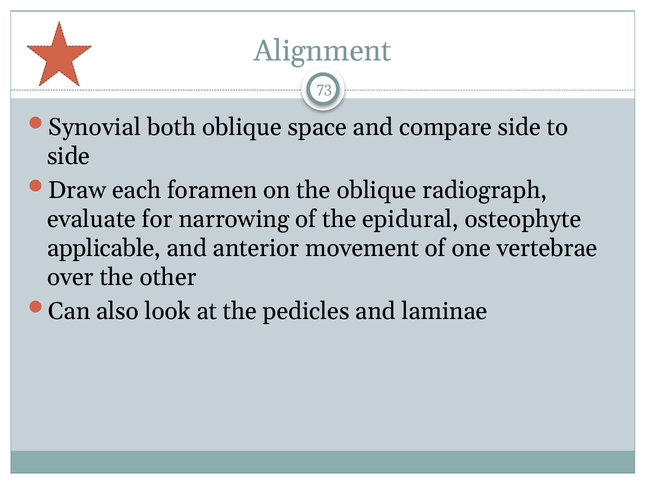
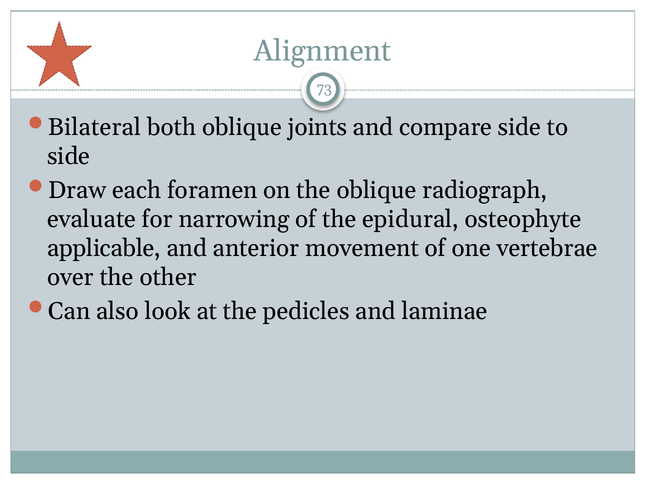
Synovial: Synovial -> Bilateral
space: space -> joints
